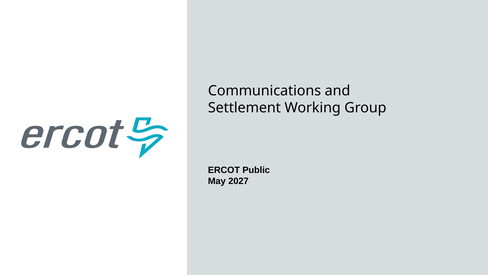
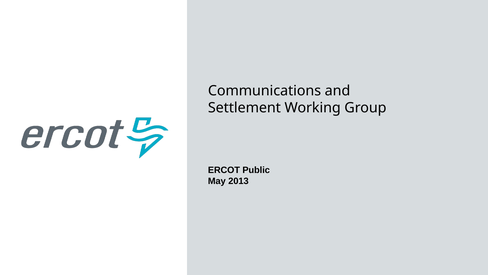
2027: 2027 -> 2013
